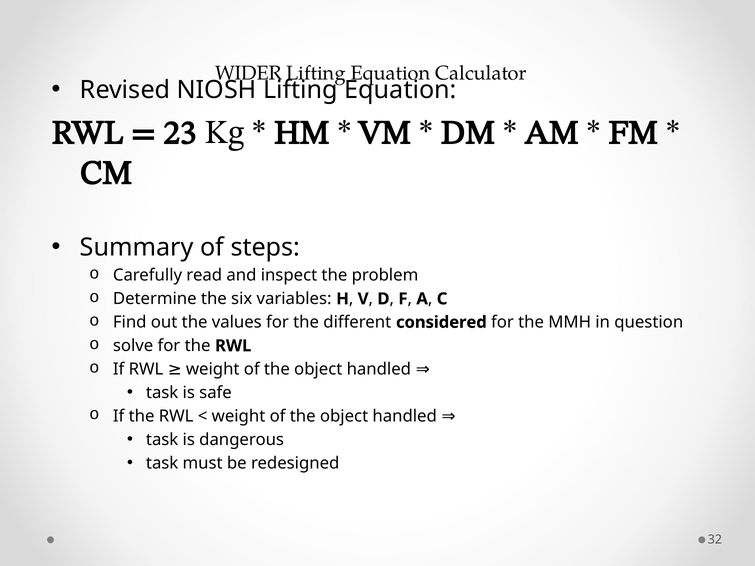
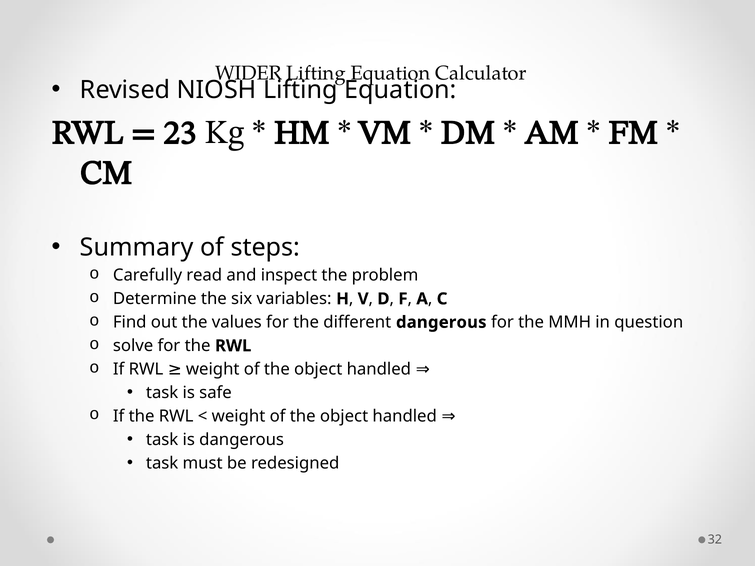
different considered: considered -> dangerous
